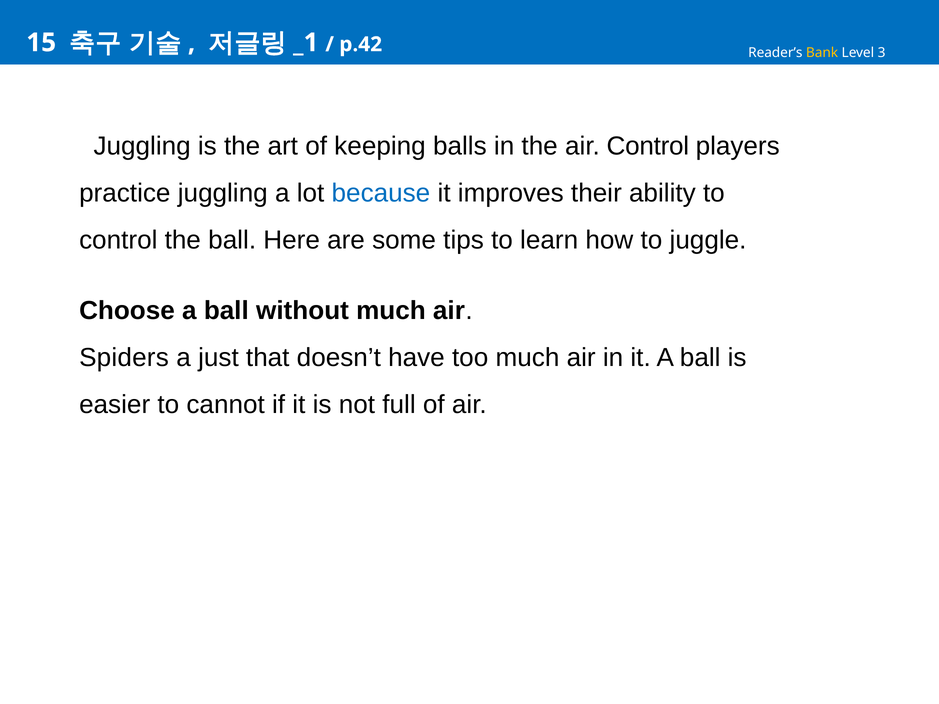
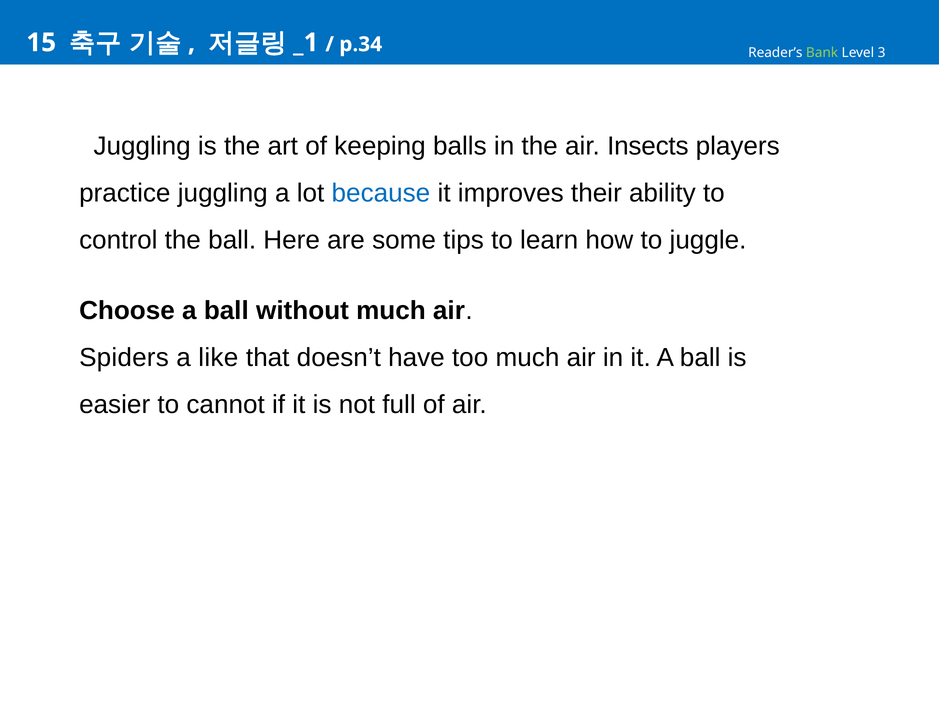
p.42: p.42 -> p.34
Bank colour: yellow -> light green
air Control: Control -> Insects
just: just -> like
